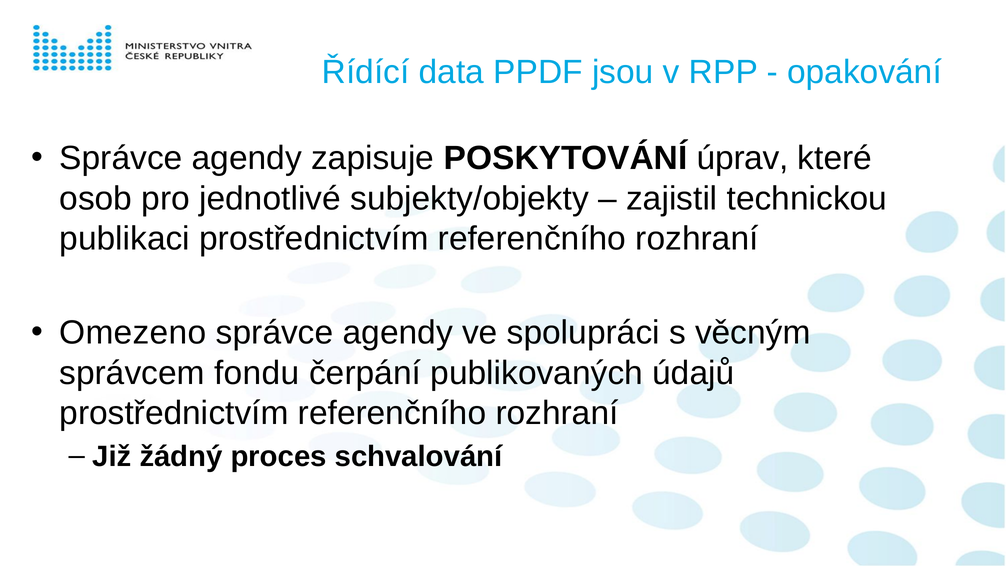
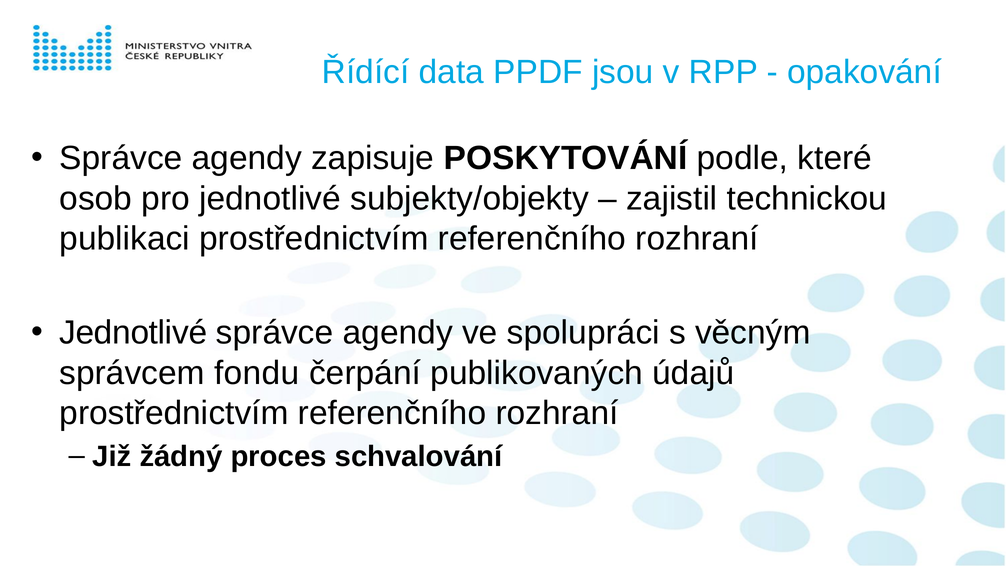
úprav: úprav -> podle
Omezeno at (133, 333): Omezeno -> Jednotlivé
